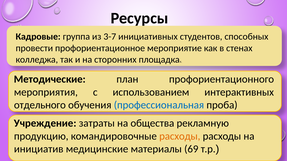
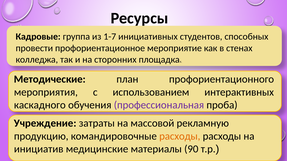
3-7: 3-7 -> 1-7
отдельного: отдельного -> каскадного
профессиональная colour: blue -> purple
общества: общества -> массовой
69: 69 -> 90
